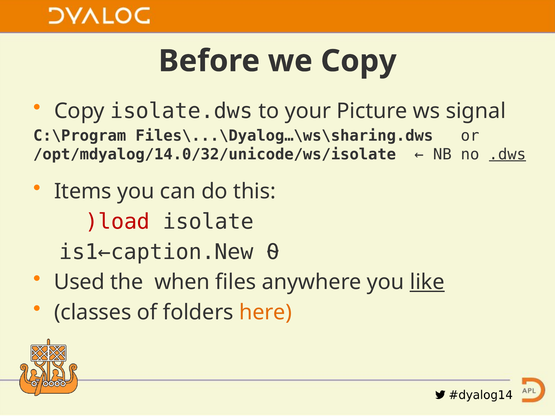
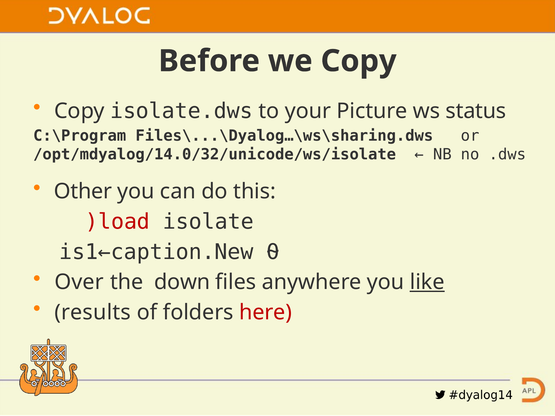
signal: signal -> status
.dws underline: present -> none
Items: Items -> Other
Used: Used -> Over
when: when -> down
classes: classes -> results
here colour: orange -> red
